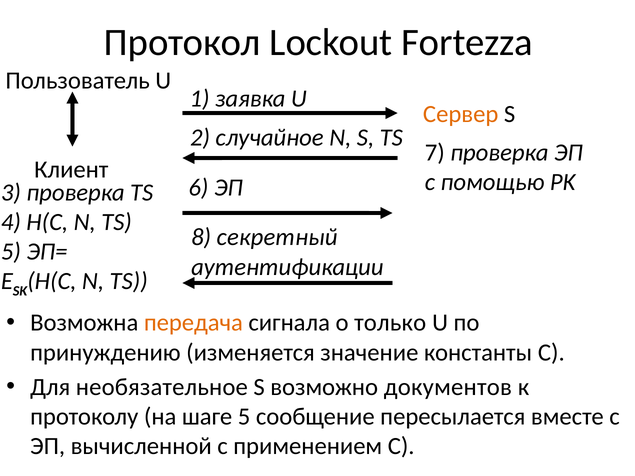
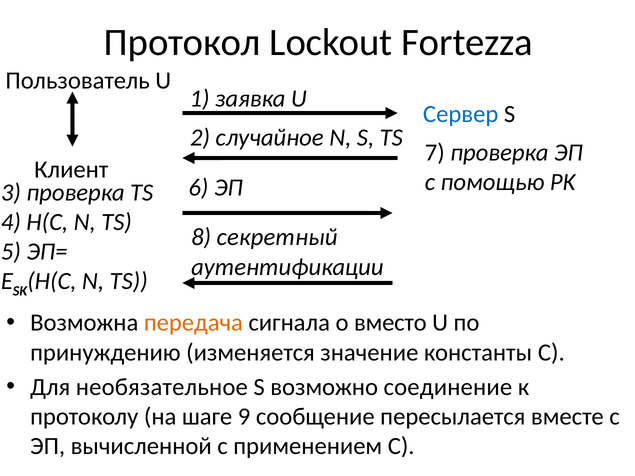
Сервер colour: orange -> blue
только: только -> вместо
документов: документов -> соединение
шаге 5: 5 -> 9
